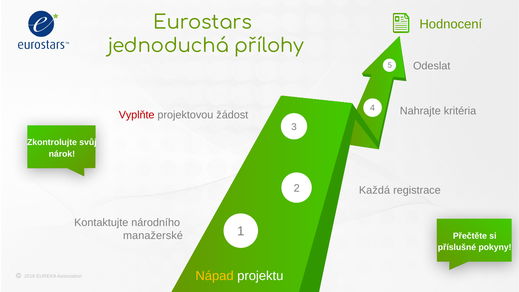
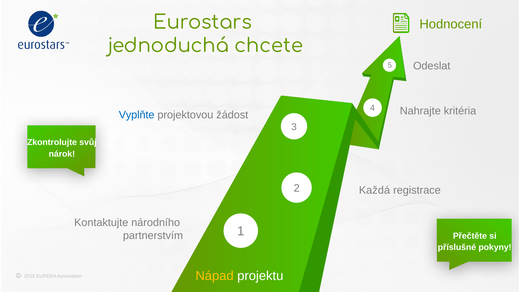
přílohy: přílohy -> chcete
Vyplňte colour: red -> blue
manažerské: manažerské -> partnerstvím
